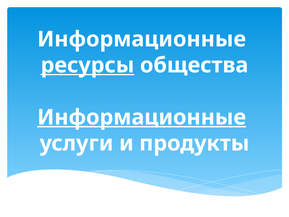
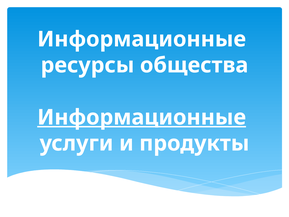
ресурсы underline: present -> none
